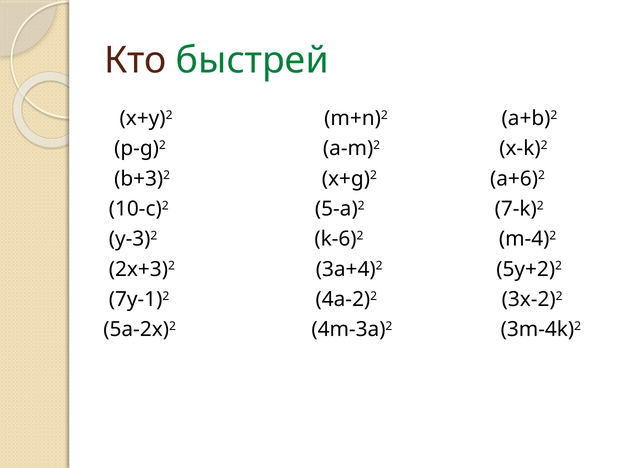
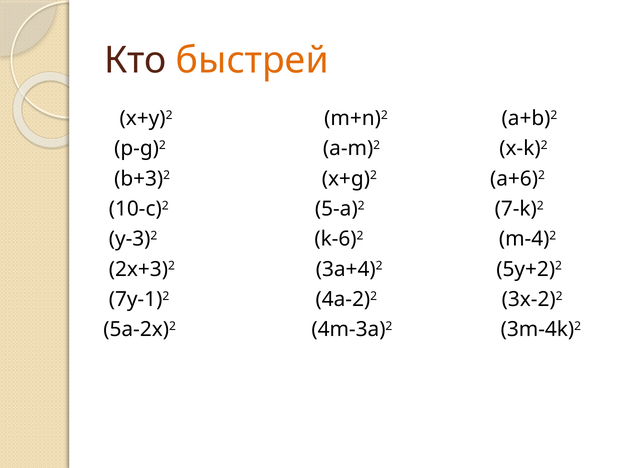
быстрей colour: green -> orange
